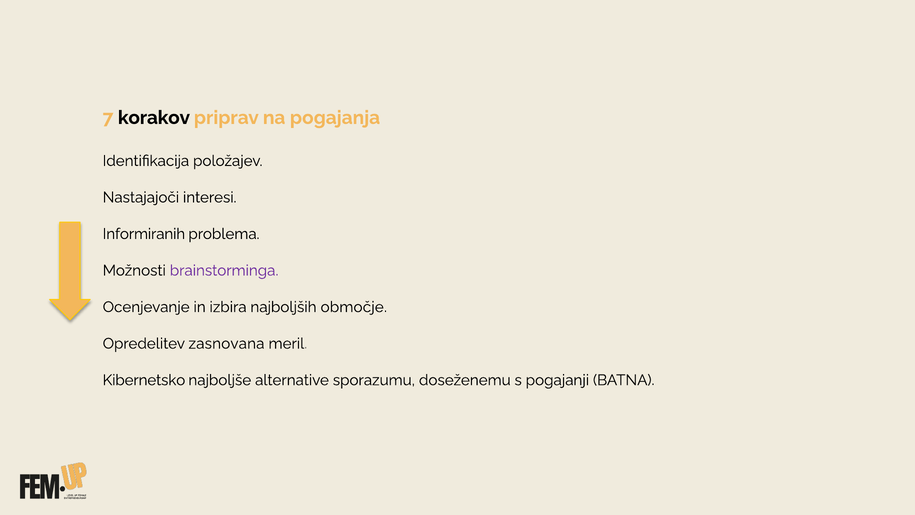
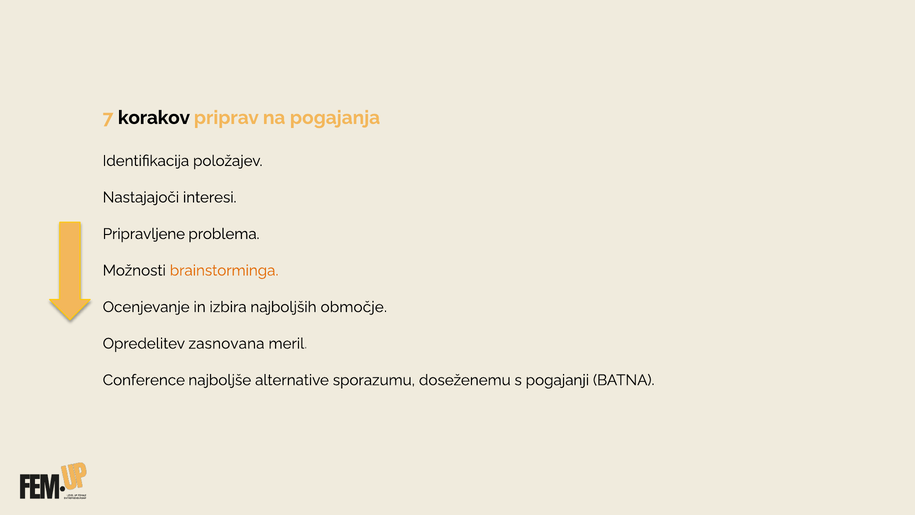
Informiranih: Informiranih -> Pripravljene
brainstorminga colour: purple -> orange
Kibernetsko: Kibernetsko -> Conference
